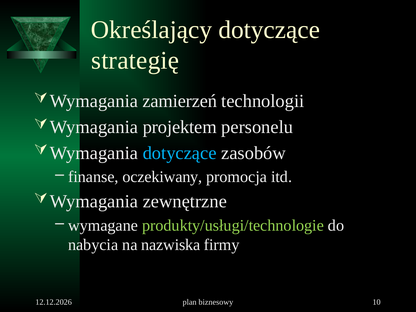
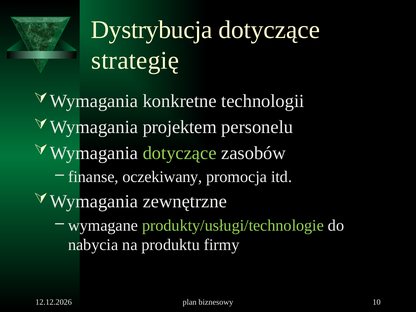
Określający: Określający -> Dystrybucja
zamierzeń: zamierzeń -> konkretne
dotyczące at (180, 153) colour: light blue -> light green
nazwiska: nazwiska -> produktu
